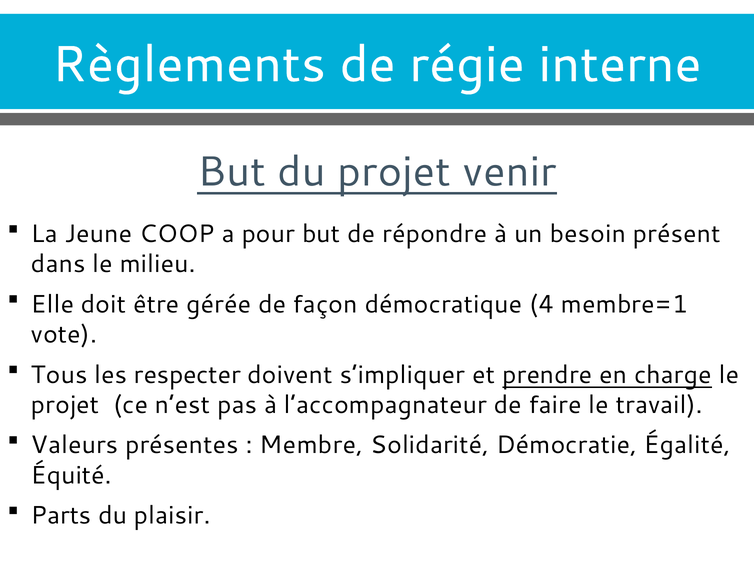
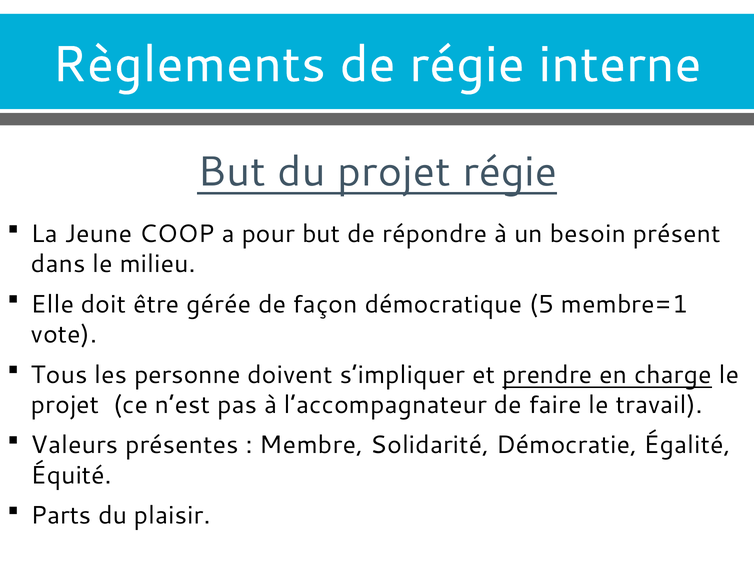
projet venir: venir -> régie
4: 4 -> 5
respecter: respecter -> personne
